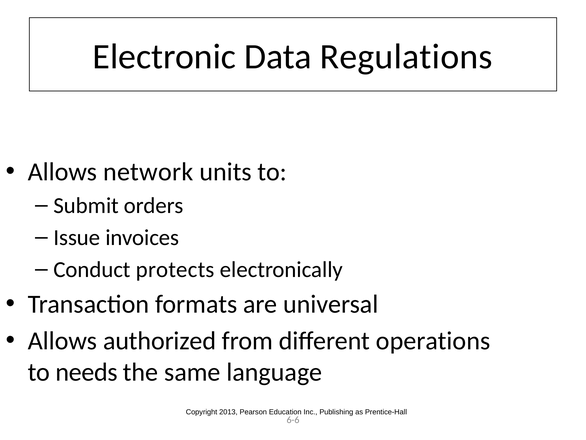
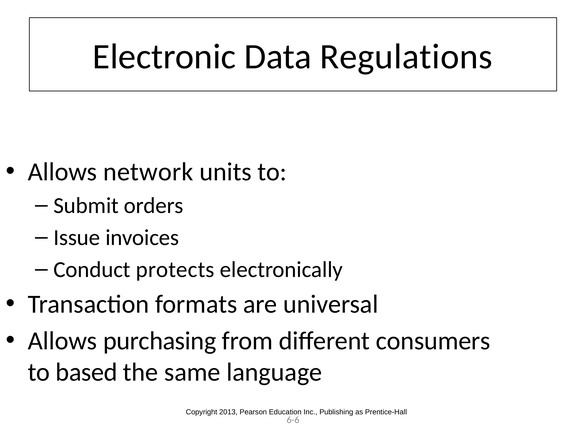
authorized: authorized -> purchasing
operations: operations -> consumers
needs: needs -> based
